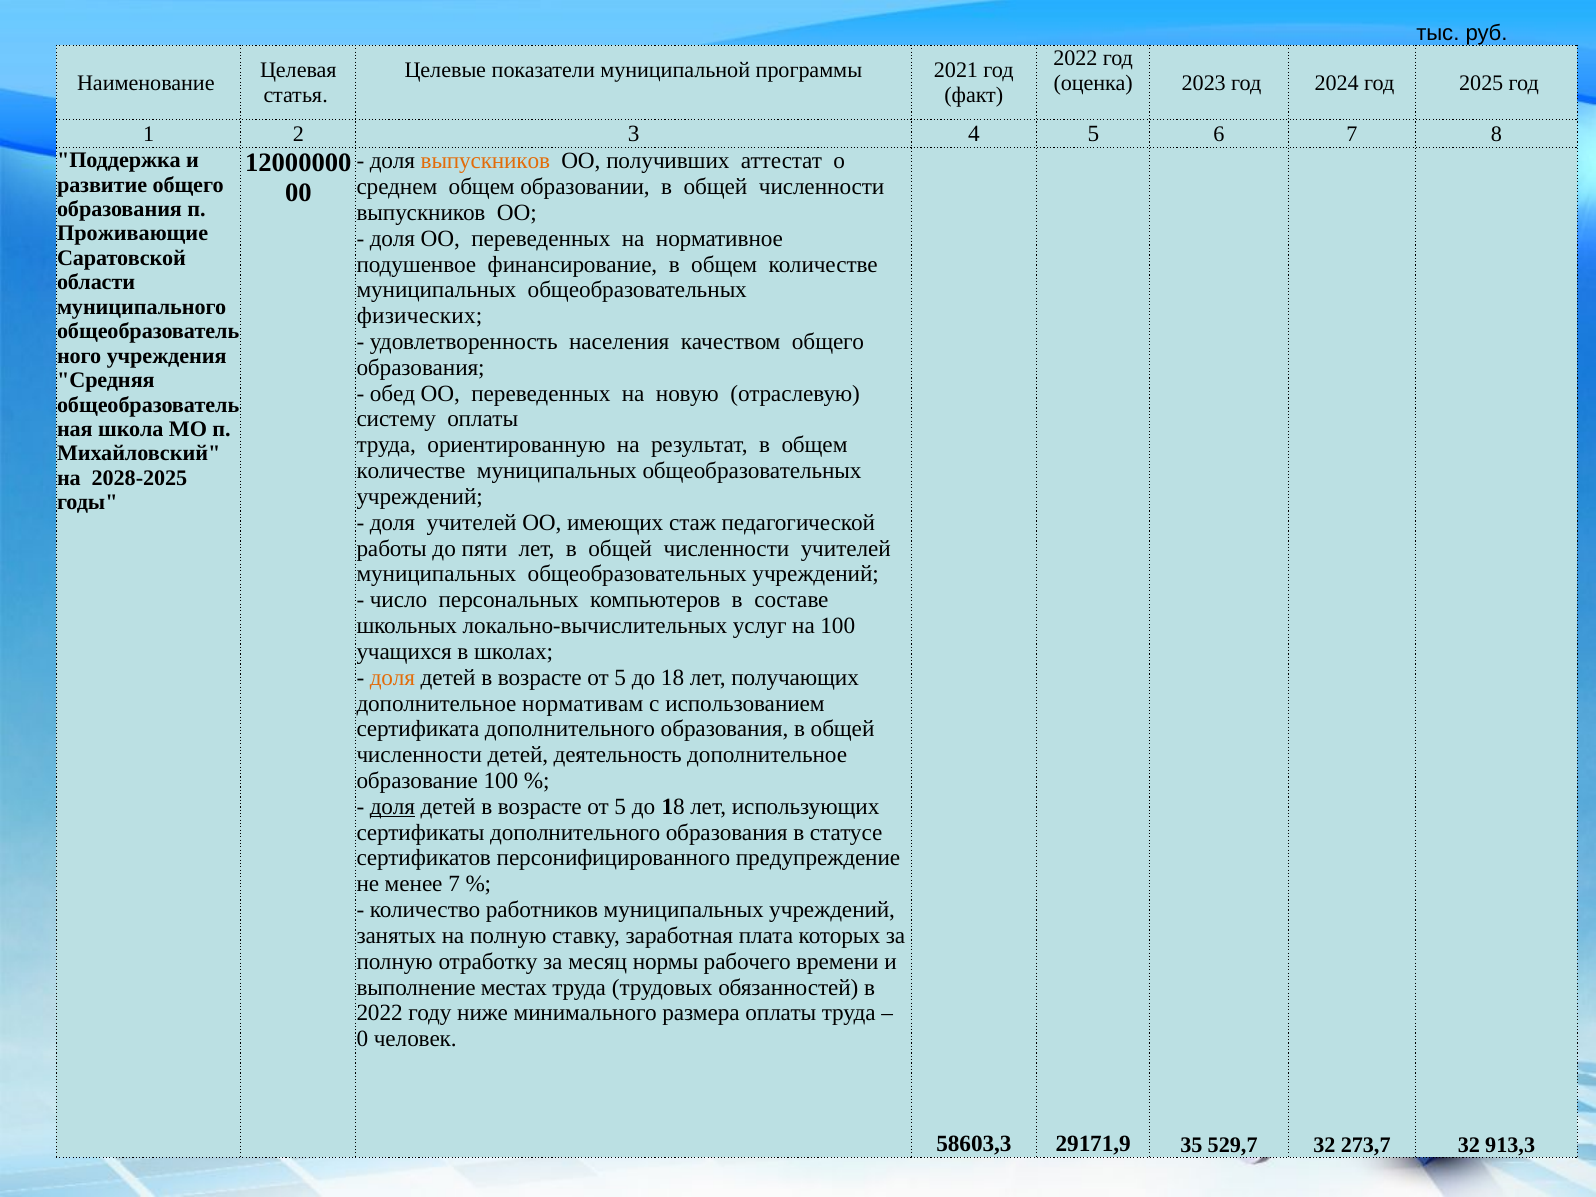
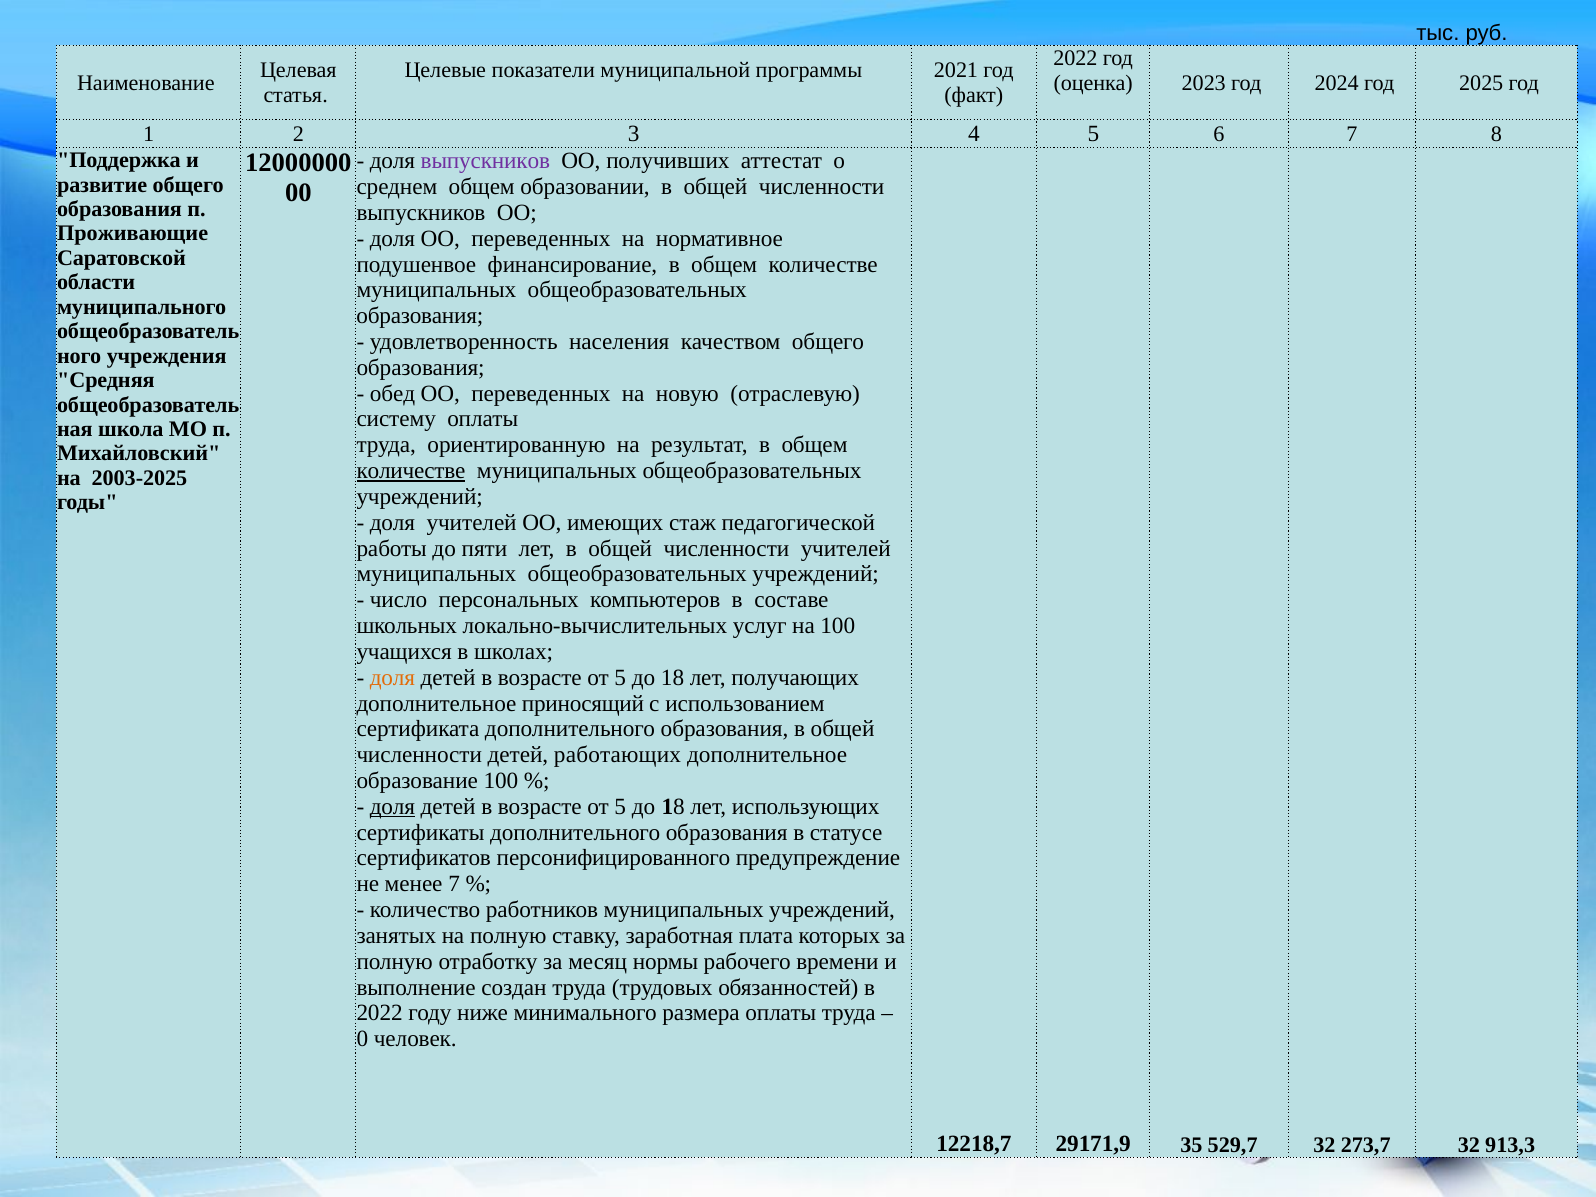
выпускников at (485, 161) colour: orange -> purple
физических at (420, 316): физических -> образования
количестве at (411, 471) underline: none -> present
2028-2025: 2028-2025 -> 2003-2025
нормативам: нормативам -> приносящий
деятельность: деятельность -> работающих
местах: местах -> создан
58603,3: 58603,3 -> 12218,7
